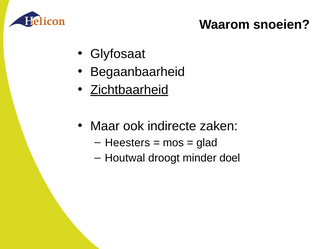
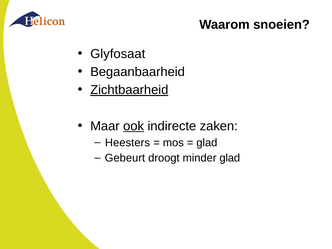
ook underline: none -> present
Houtwal: Houtwal -> Gebeurt
minder doel: doel -> glad
